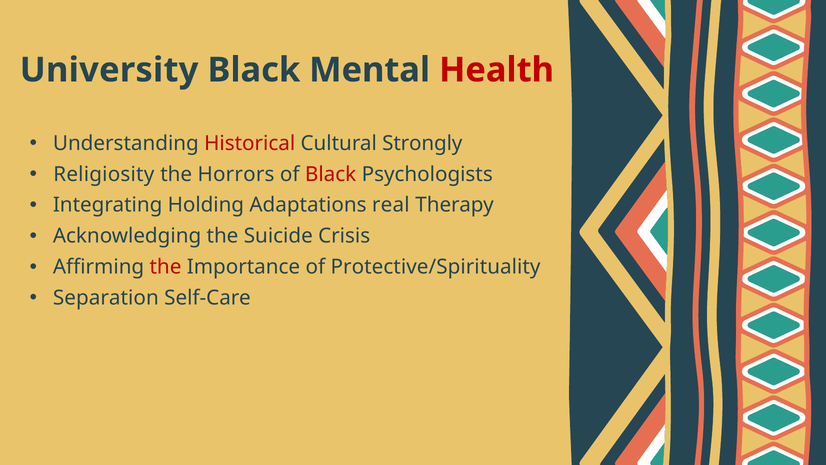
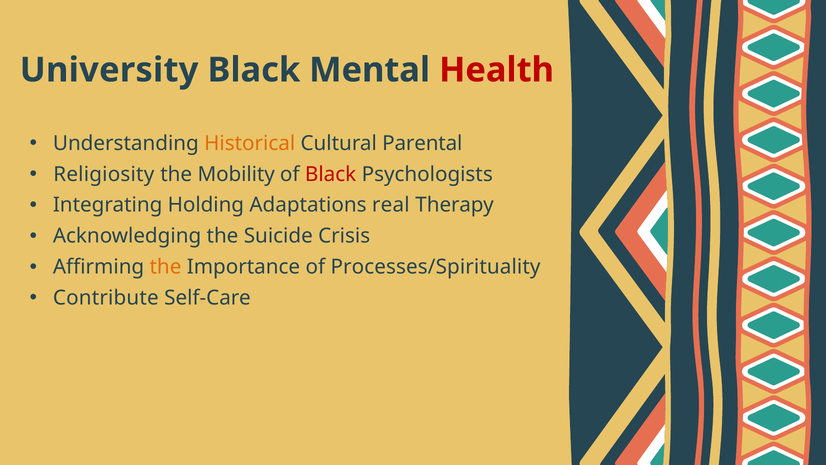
Historical colour: red -> orange
Strongly: Strongly -> Parental
Horrors: Horrors -> Mobility
the at (165, 267) colour: red -> orange
Protective/Spirituality: Protective/Spirituality -> Processes/Spirituality
Separation: Separation -> Contribute
